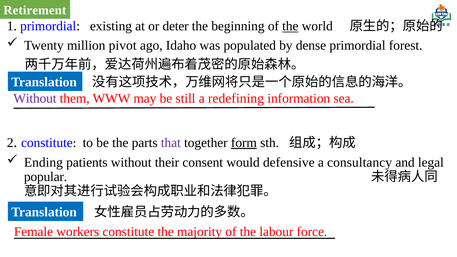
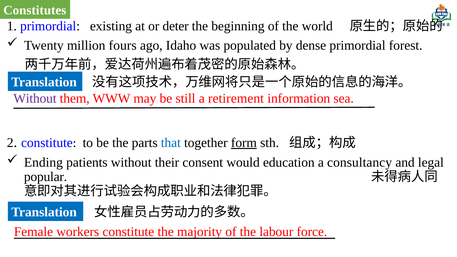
Retirement: Retirement -> Constitutes
the at (290, 26) underline: present -> none
pivot: pivot -> fours
redefining: redefining -> retirement
that colour: purple -> blue
defensive: defensive -> education
